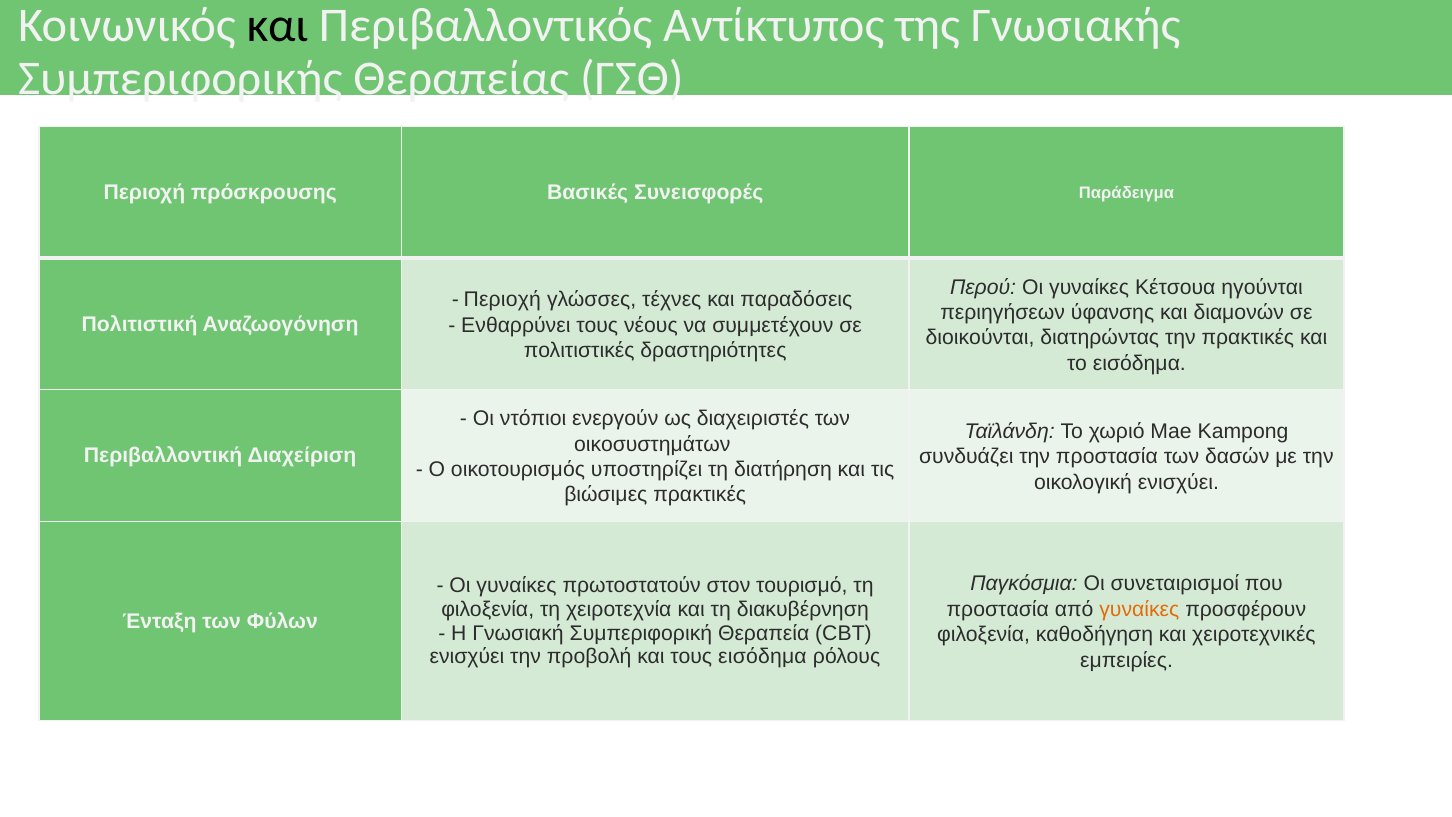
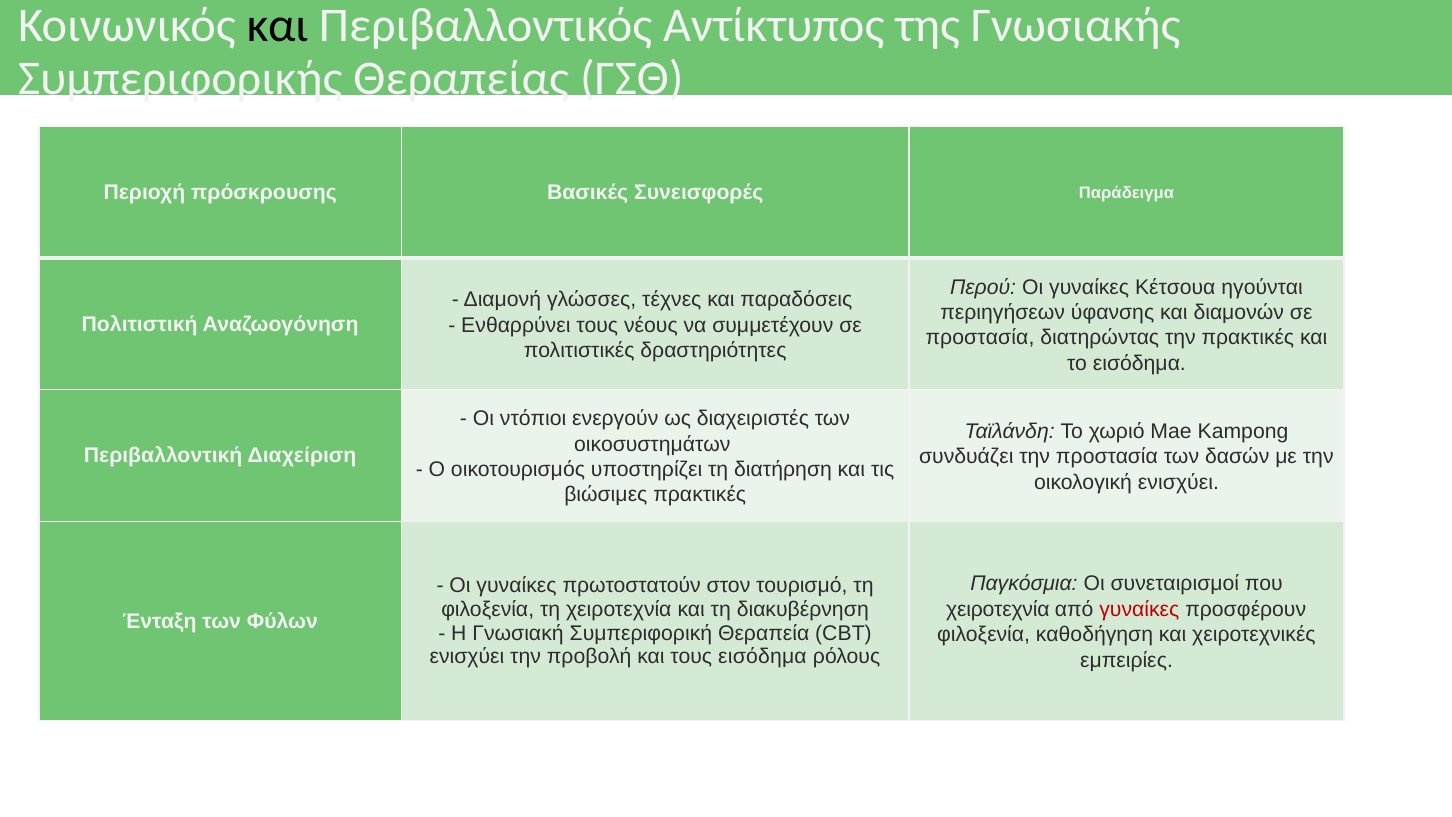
Περιοχή at (502, 300): Περιοχή -> Διαμονή
διοικούνται at (980, 338): διοικούνται -> προστασία
προστασία at (998, 609): προστασία -> χειροτεχνία
γυναίκες at (1139, 609) colour: orange -> red
